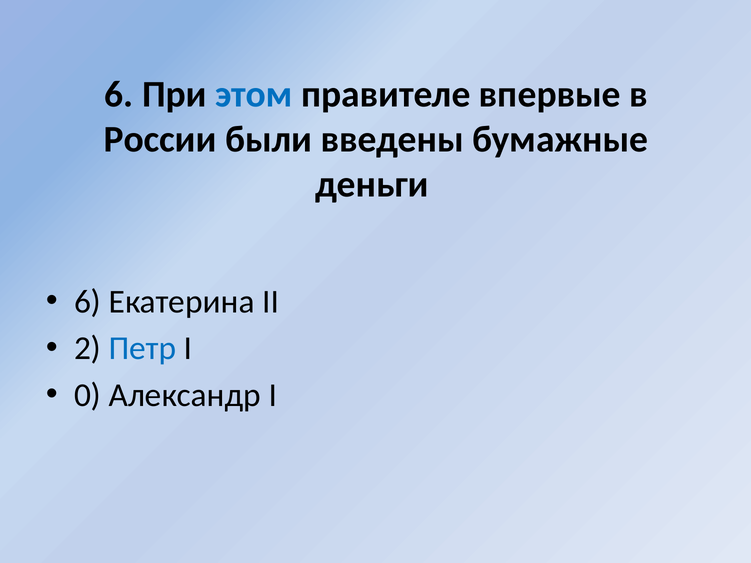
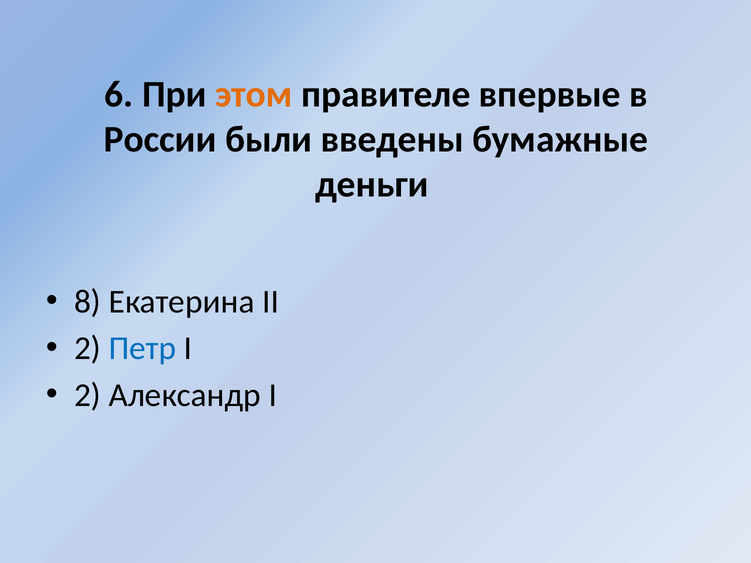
этом colour: blue -> orange
6 at (88, 302): 6 -> 8
0 at (88, 395): 0 -> 2
